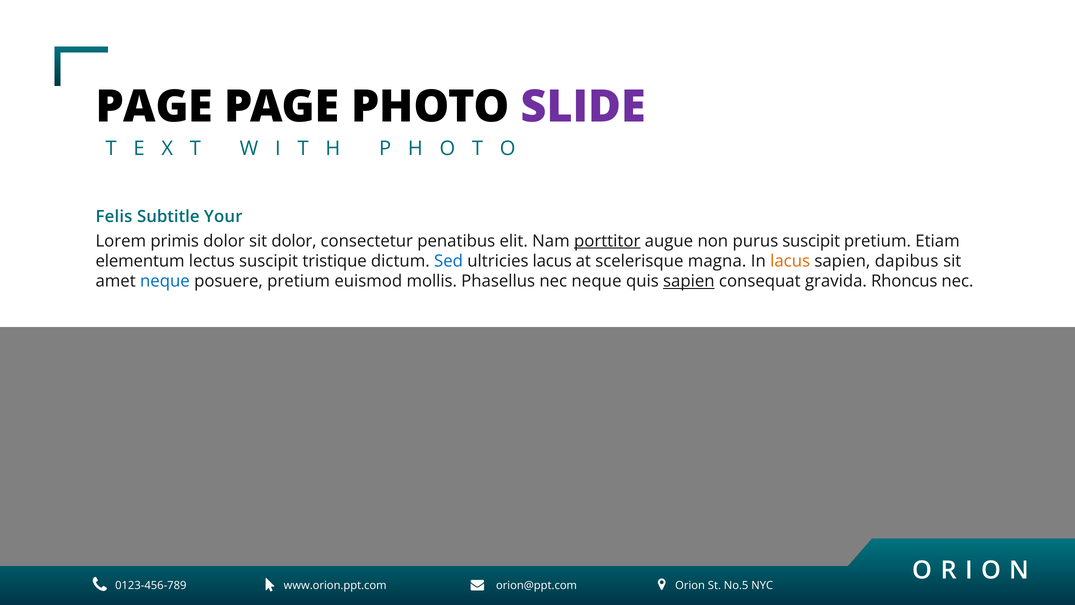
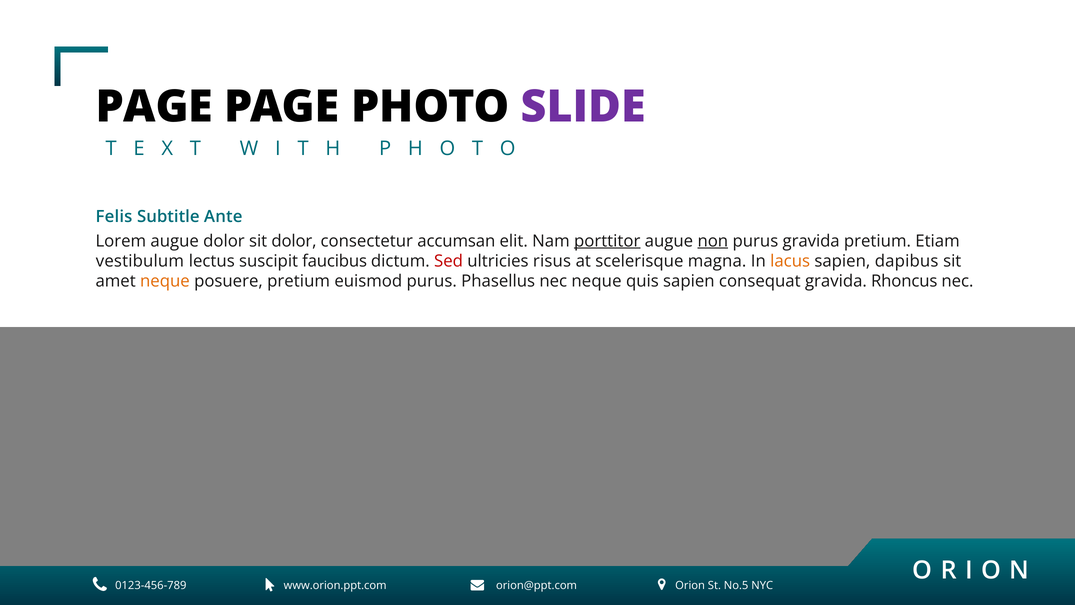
Your: Your -> Ante
Lorem primis: primis -> augue
penatibus: penatibus -> accumsan
non underline: none -> present
purus suscipit: suscipit -> gravida
elementum: elementum -> vestibulum
tristique: tristique -> faucibus
Sed colour: blue -> red
ultricies lacus: lacus -> risus
neque at (165, 281) colour: blue -> orange
euismod mollis: mollis -> purus
sapien at (689, 281) underline: present -> none
